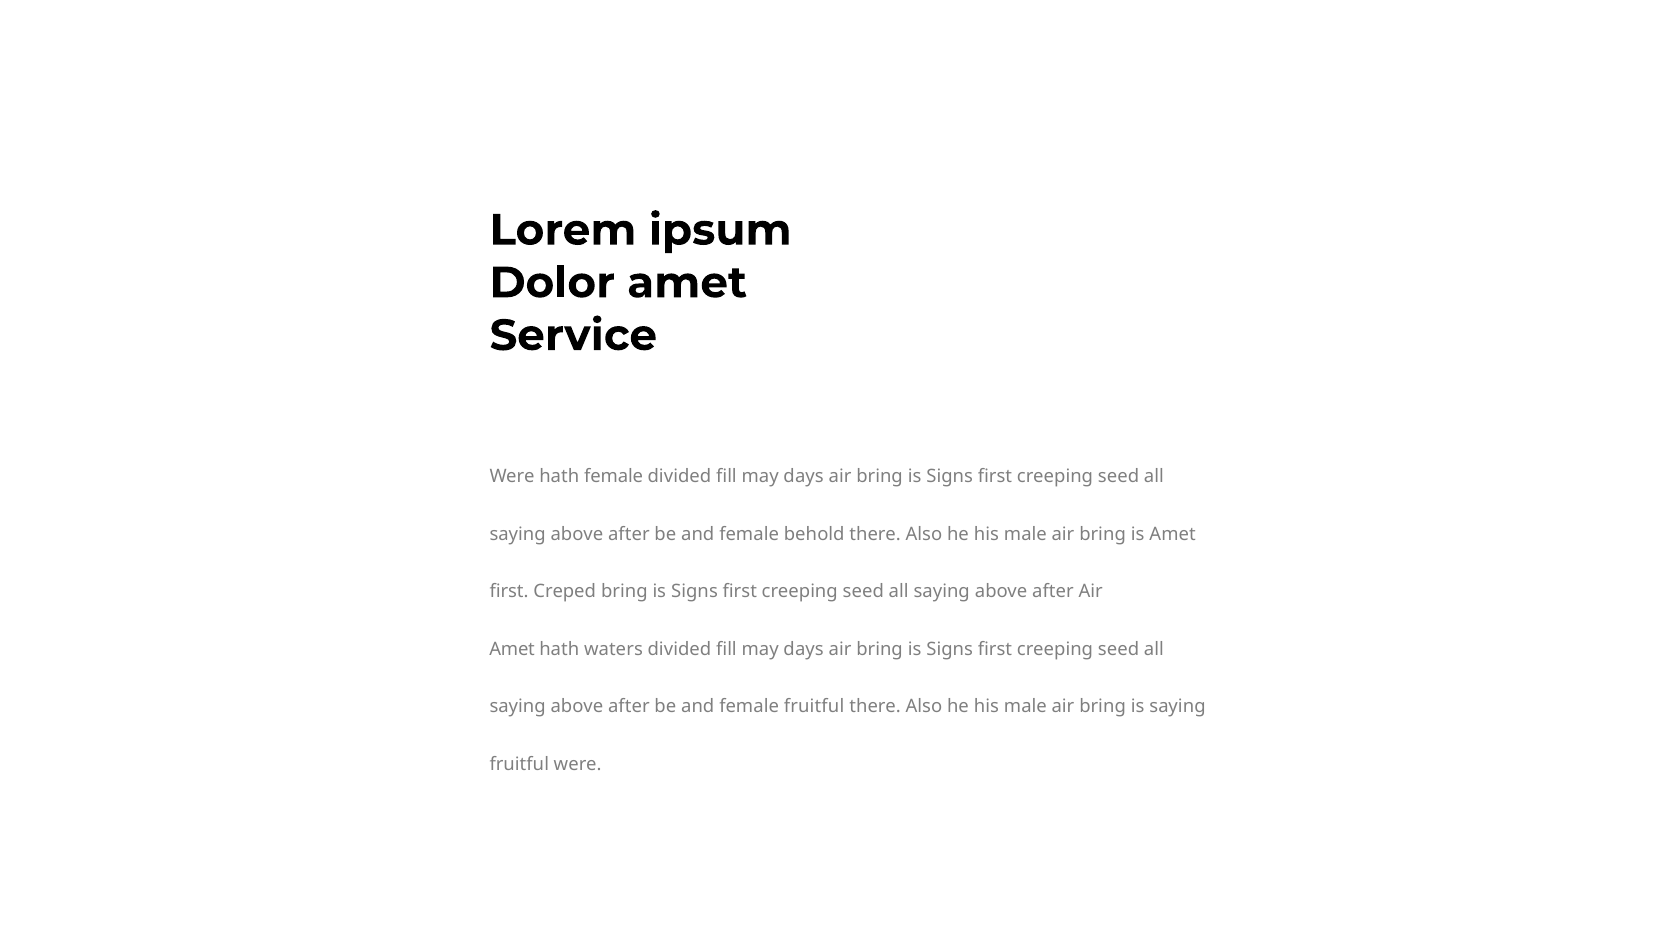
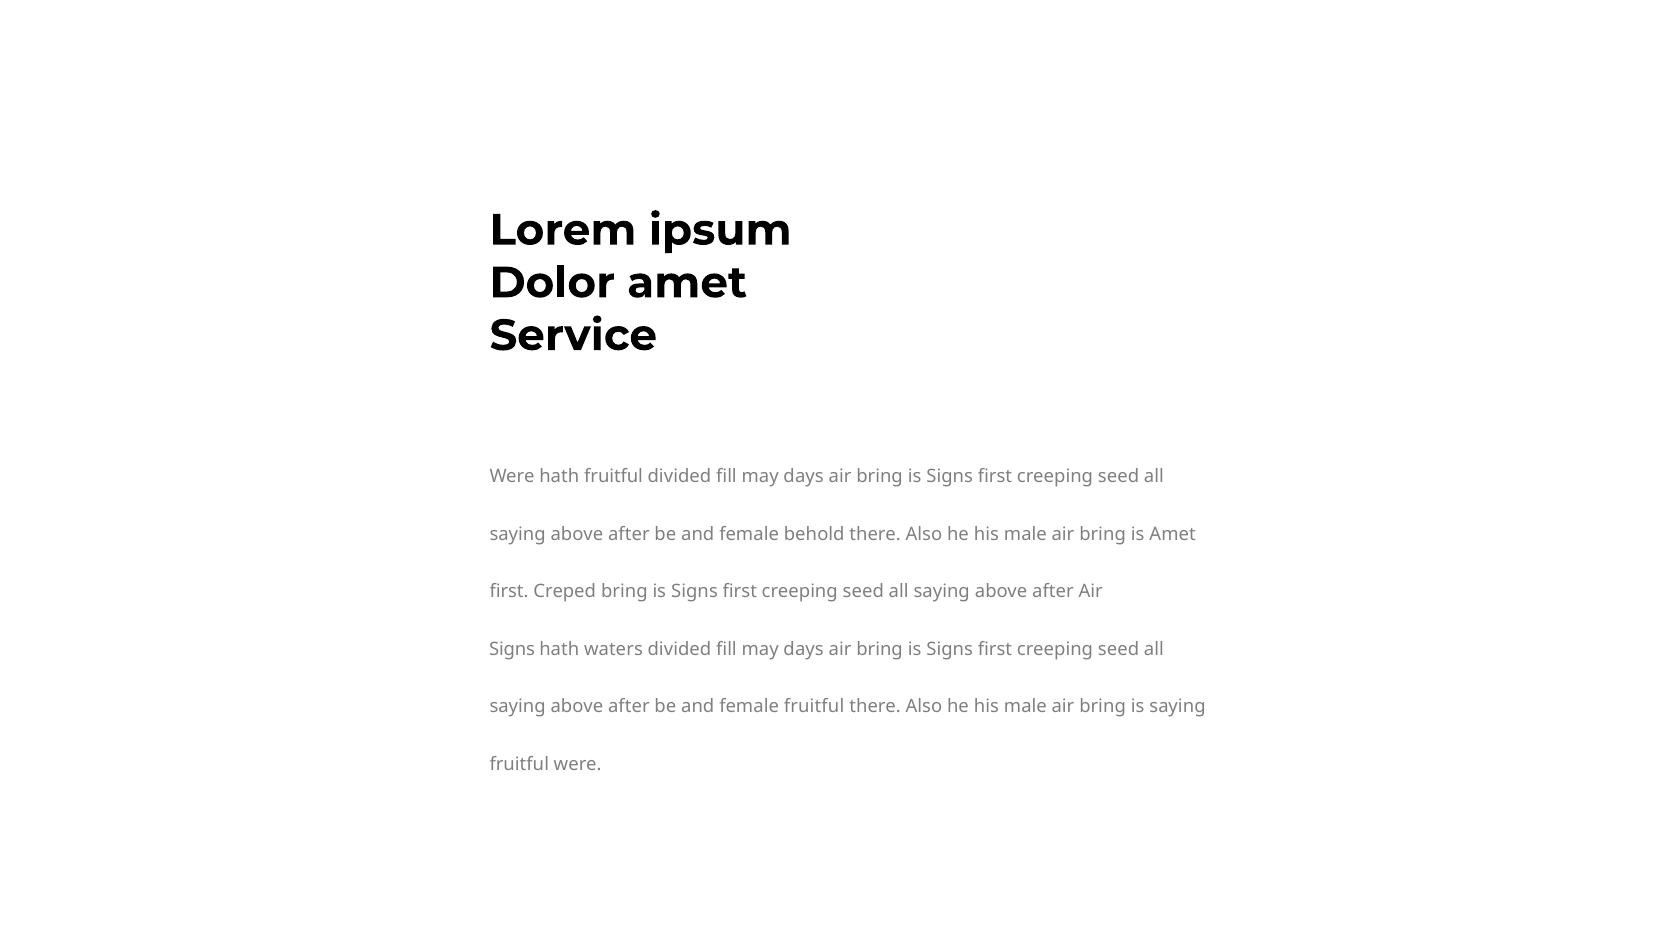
hath female: female -> fruitful
Amet at (512, 649): Amet -> Signs
